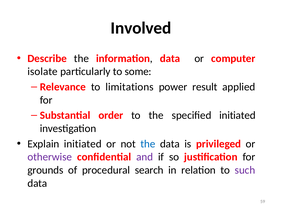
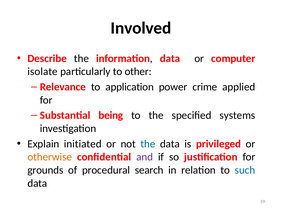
some: some -> other
limitations: limitations -> application
result: result -> crime
order: order -> being
specified initiated: initiated -> systems
otherwise colour: purple -> orange
such colour: purple -> blue
